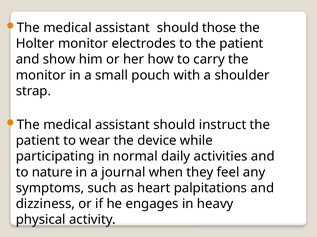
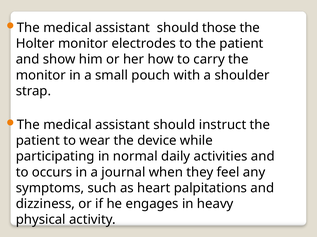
nature: nature -> occurs
